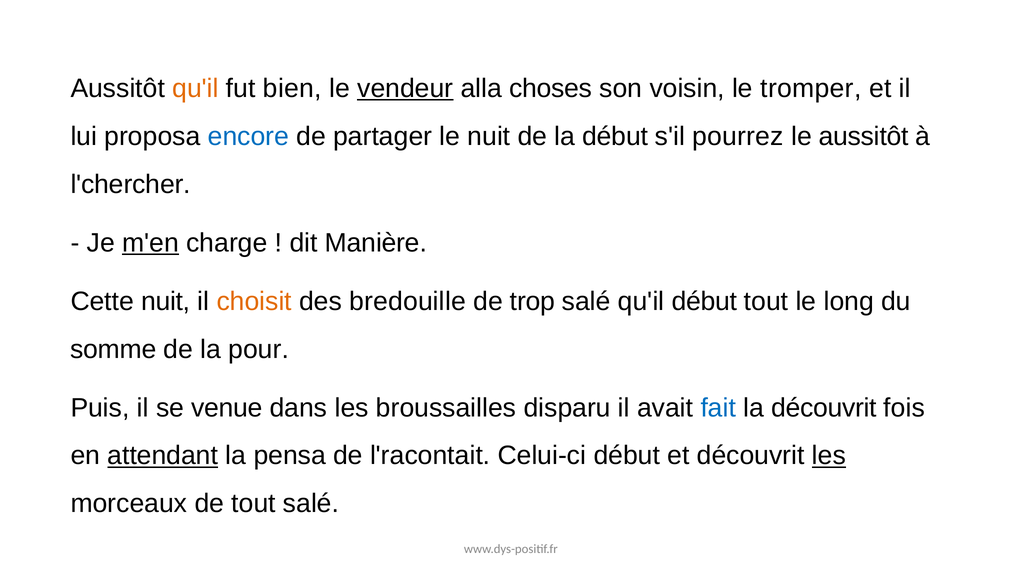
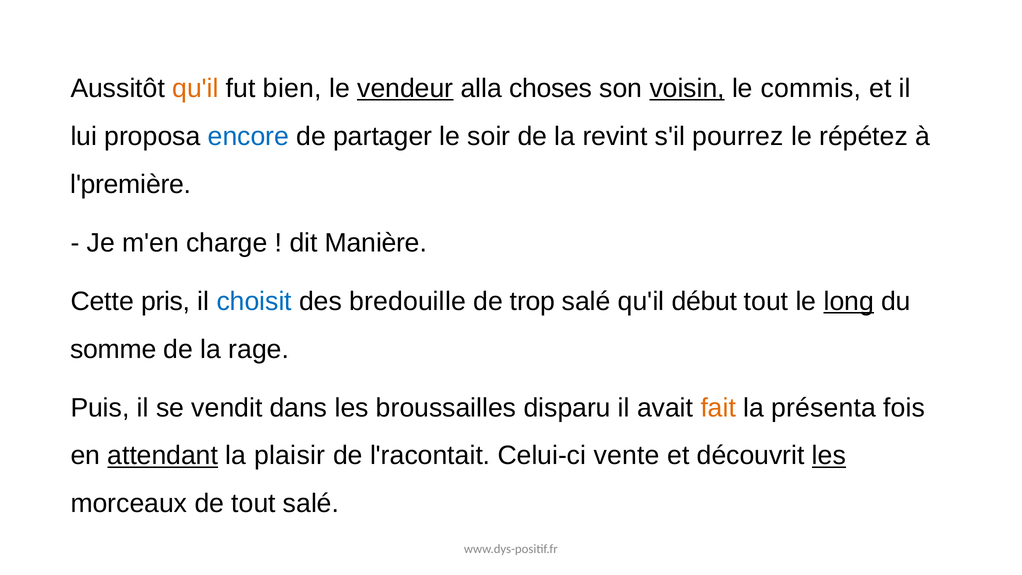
voisin underline: none -> present
tromper: tromper -> commis
le nuit: nuit -> soir
la début: début -> revint
le aussitôt: aussitôt -> répétez
l'chercher: l'chercher -> l'première
m'en underline: present -> none
Cette nuit: nuit -> pris
choisit colour: orange -> blue
long underline: none -> present
pour: pour -> rage
venue: venue -> vendit
fait colour: blue -> orange
la découvrit: découvrit -> présenta
pensa: pensa -> plaisir
Celui-ci début: début -> vente
